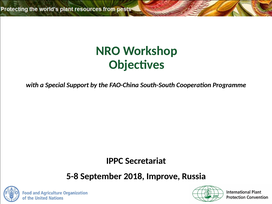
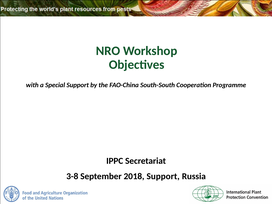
5-8: 5-8 -> 3-8
2018 Improve: Improve -> Support
